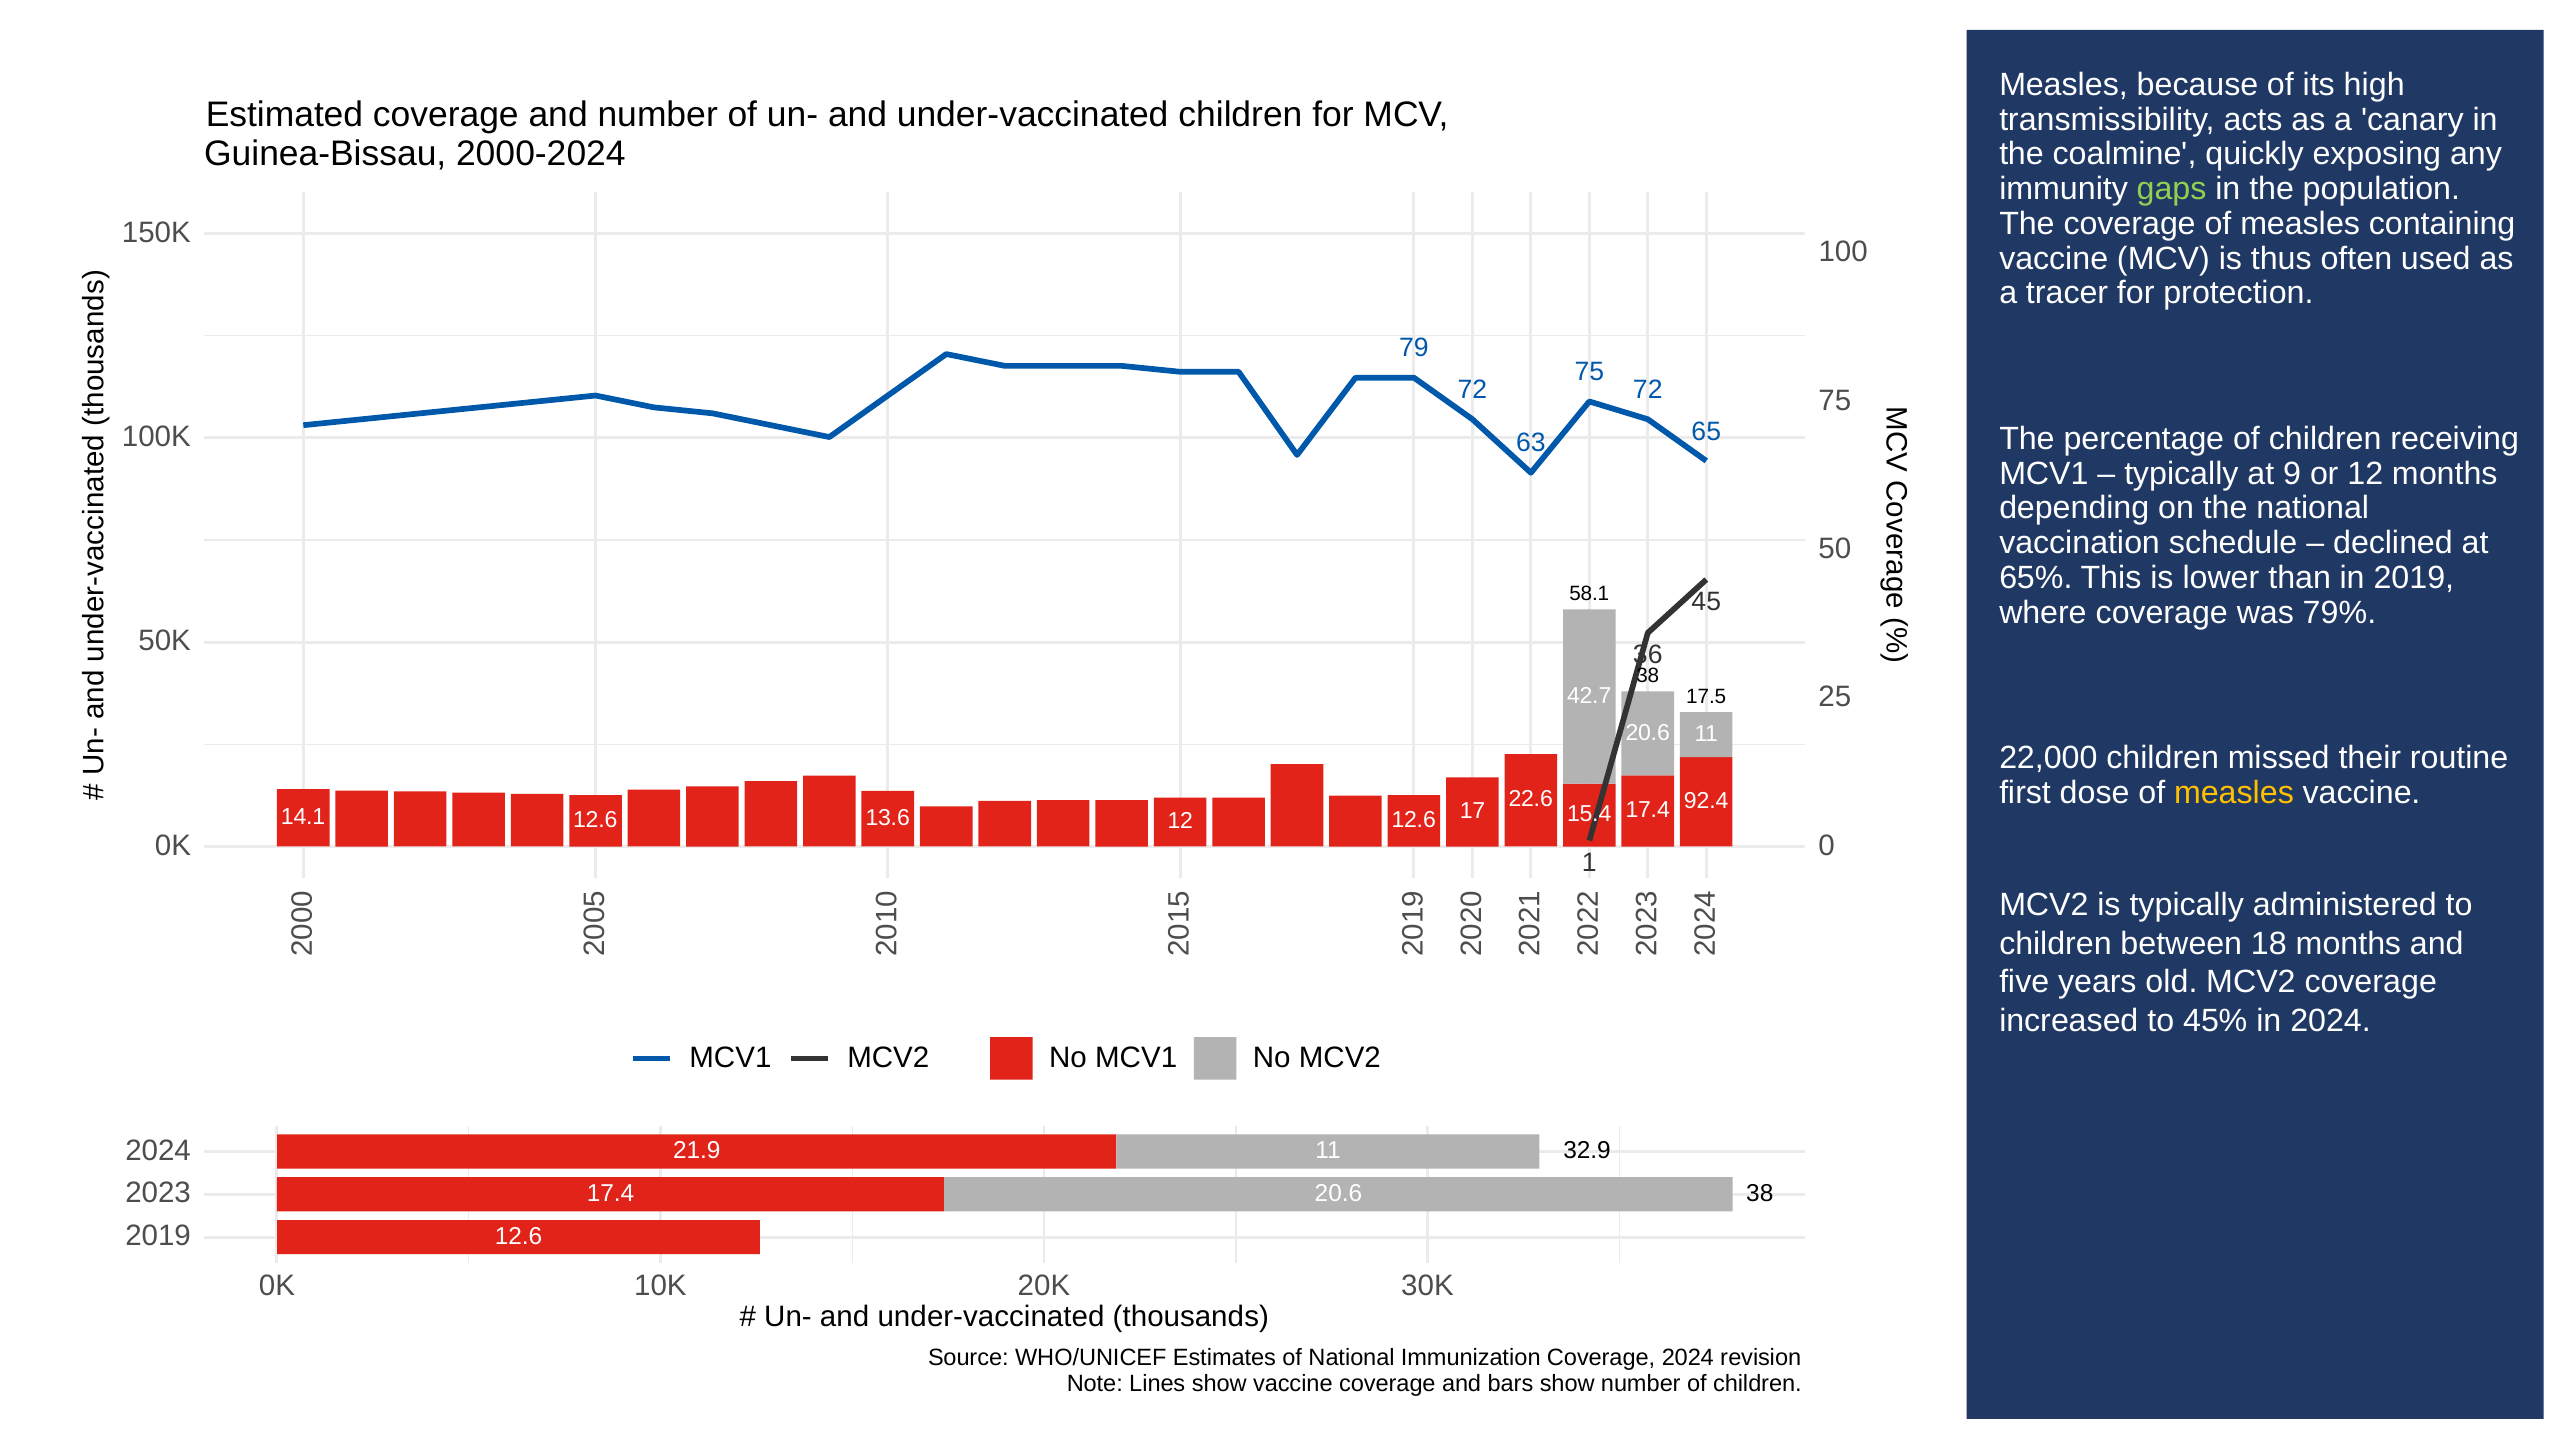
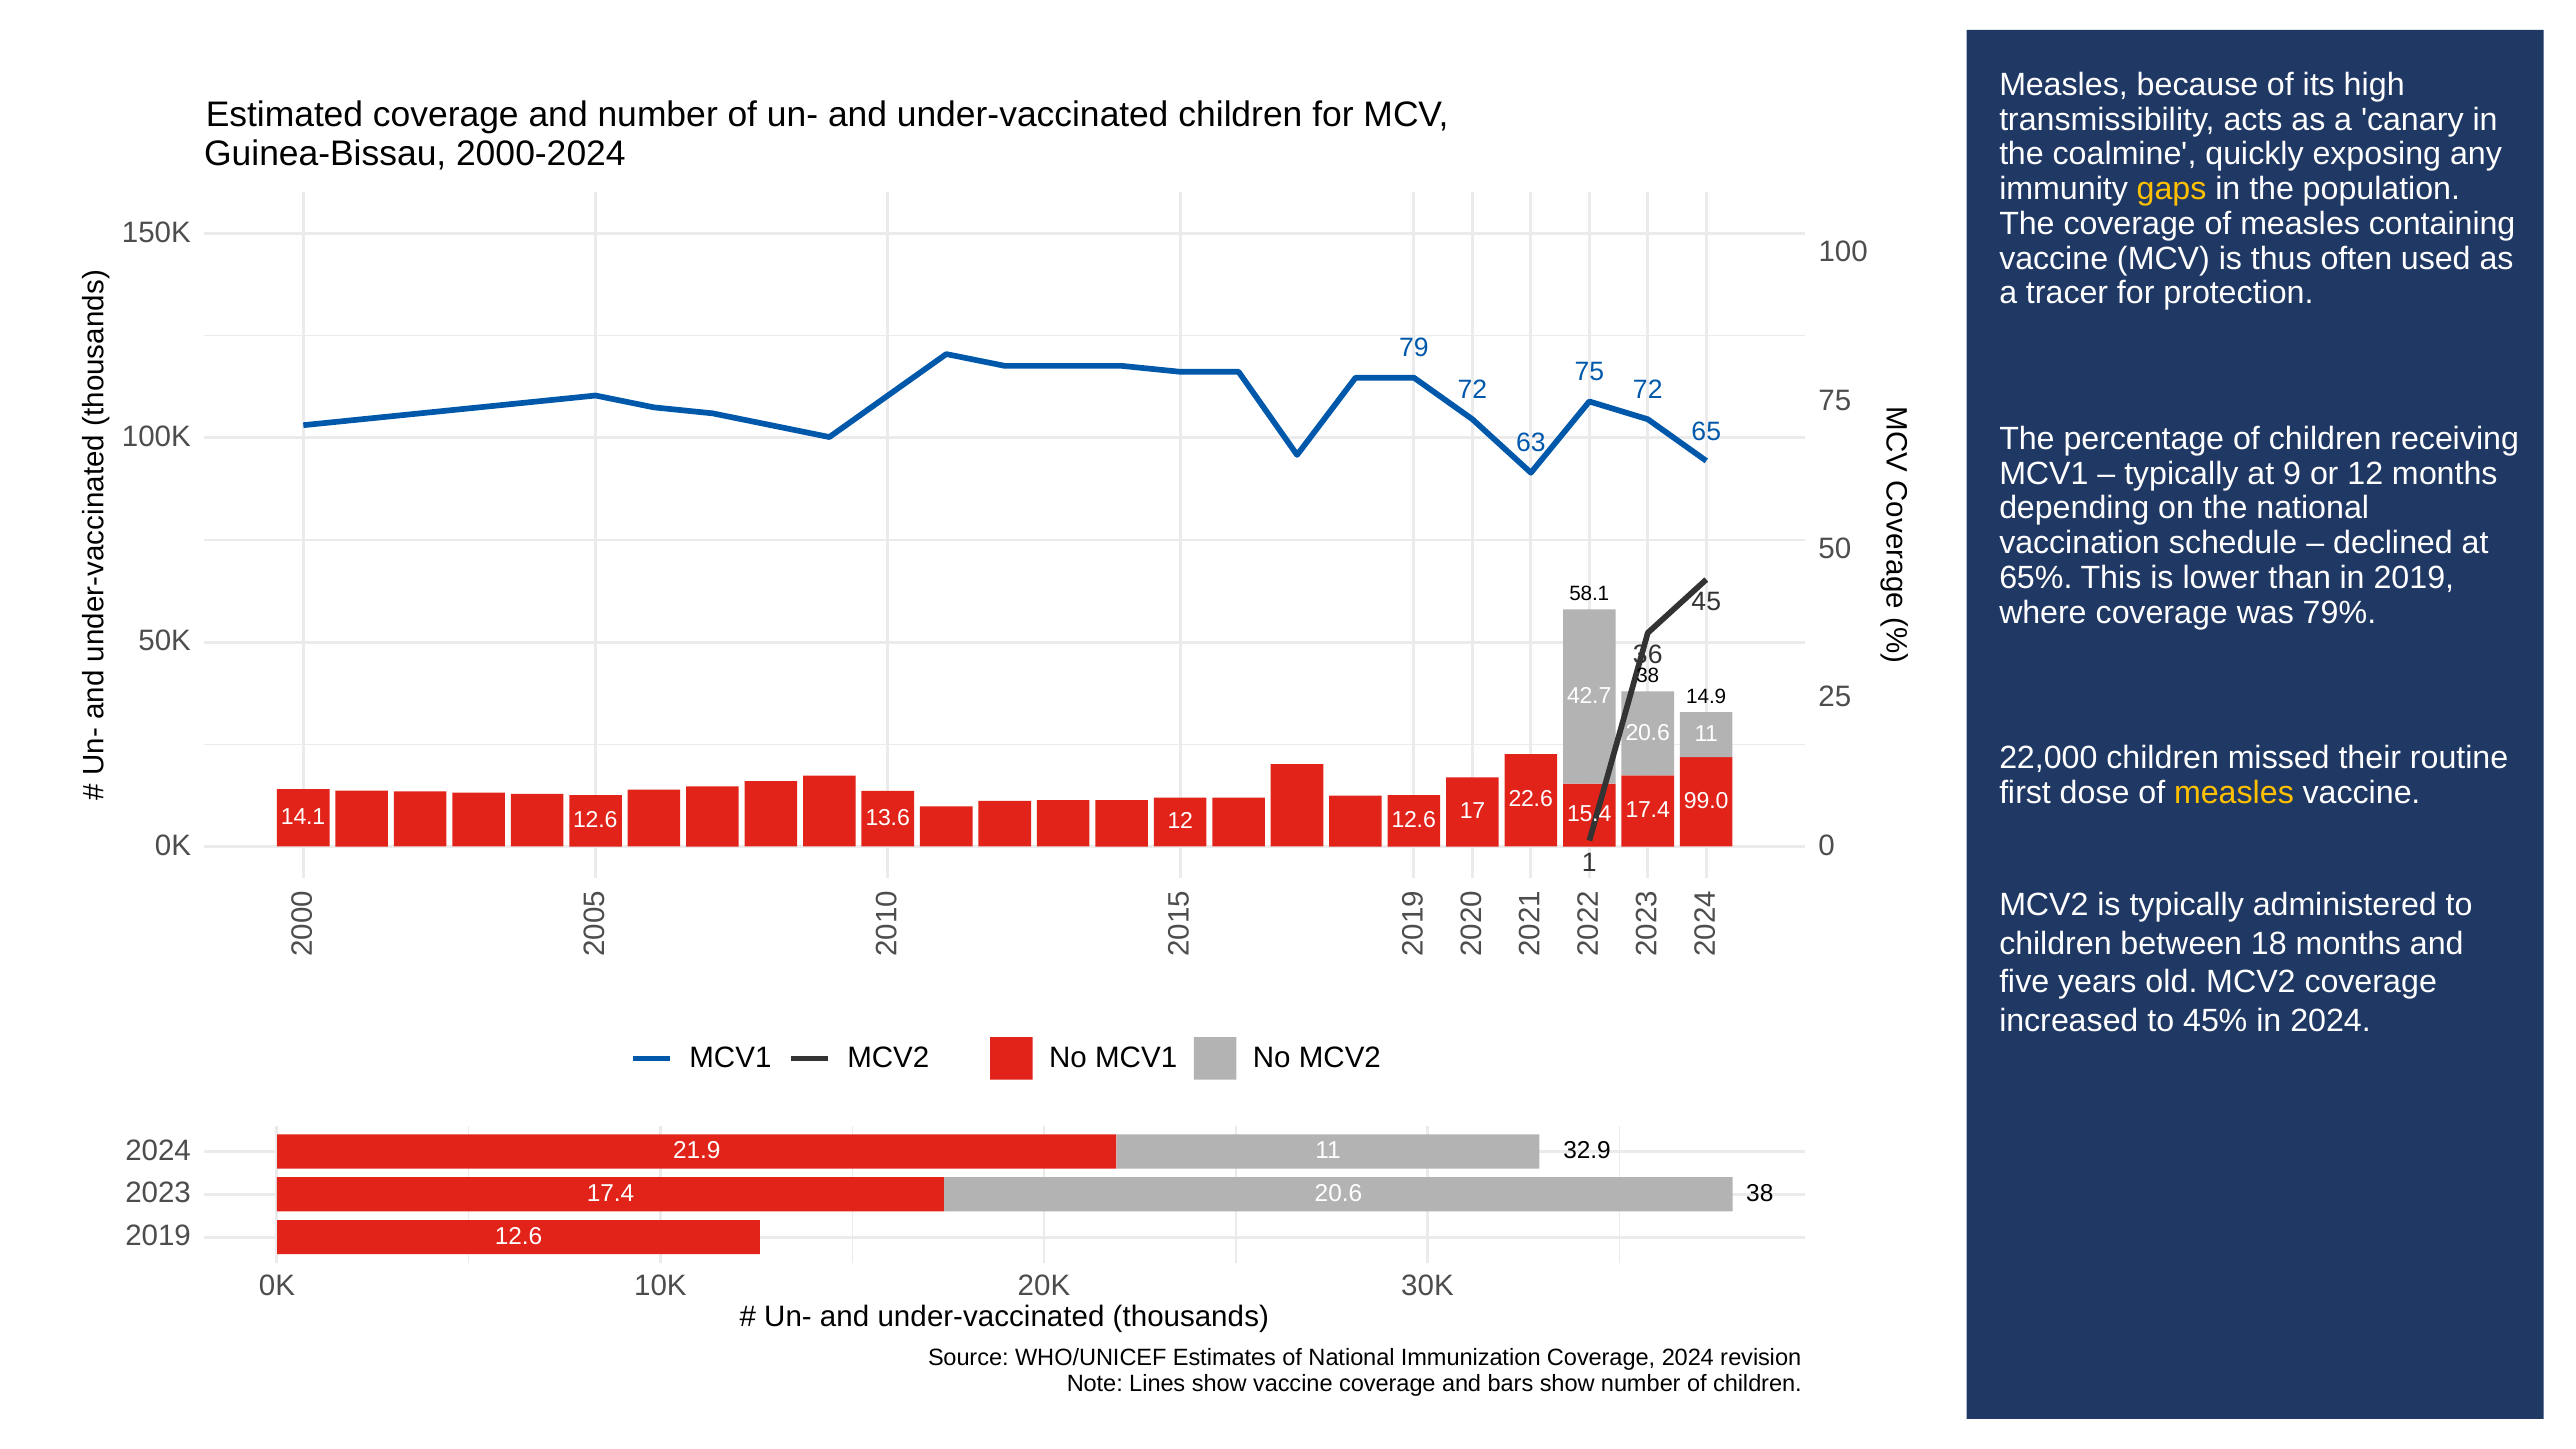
gaps colour: light green -> yellow
17.5: 17.5 -> 14.9
92.4: 92.4 -> 99.0
